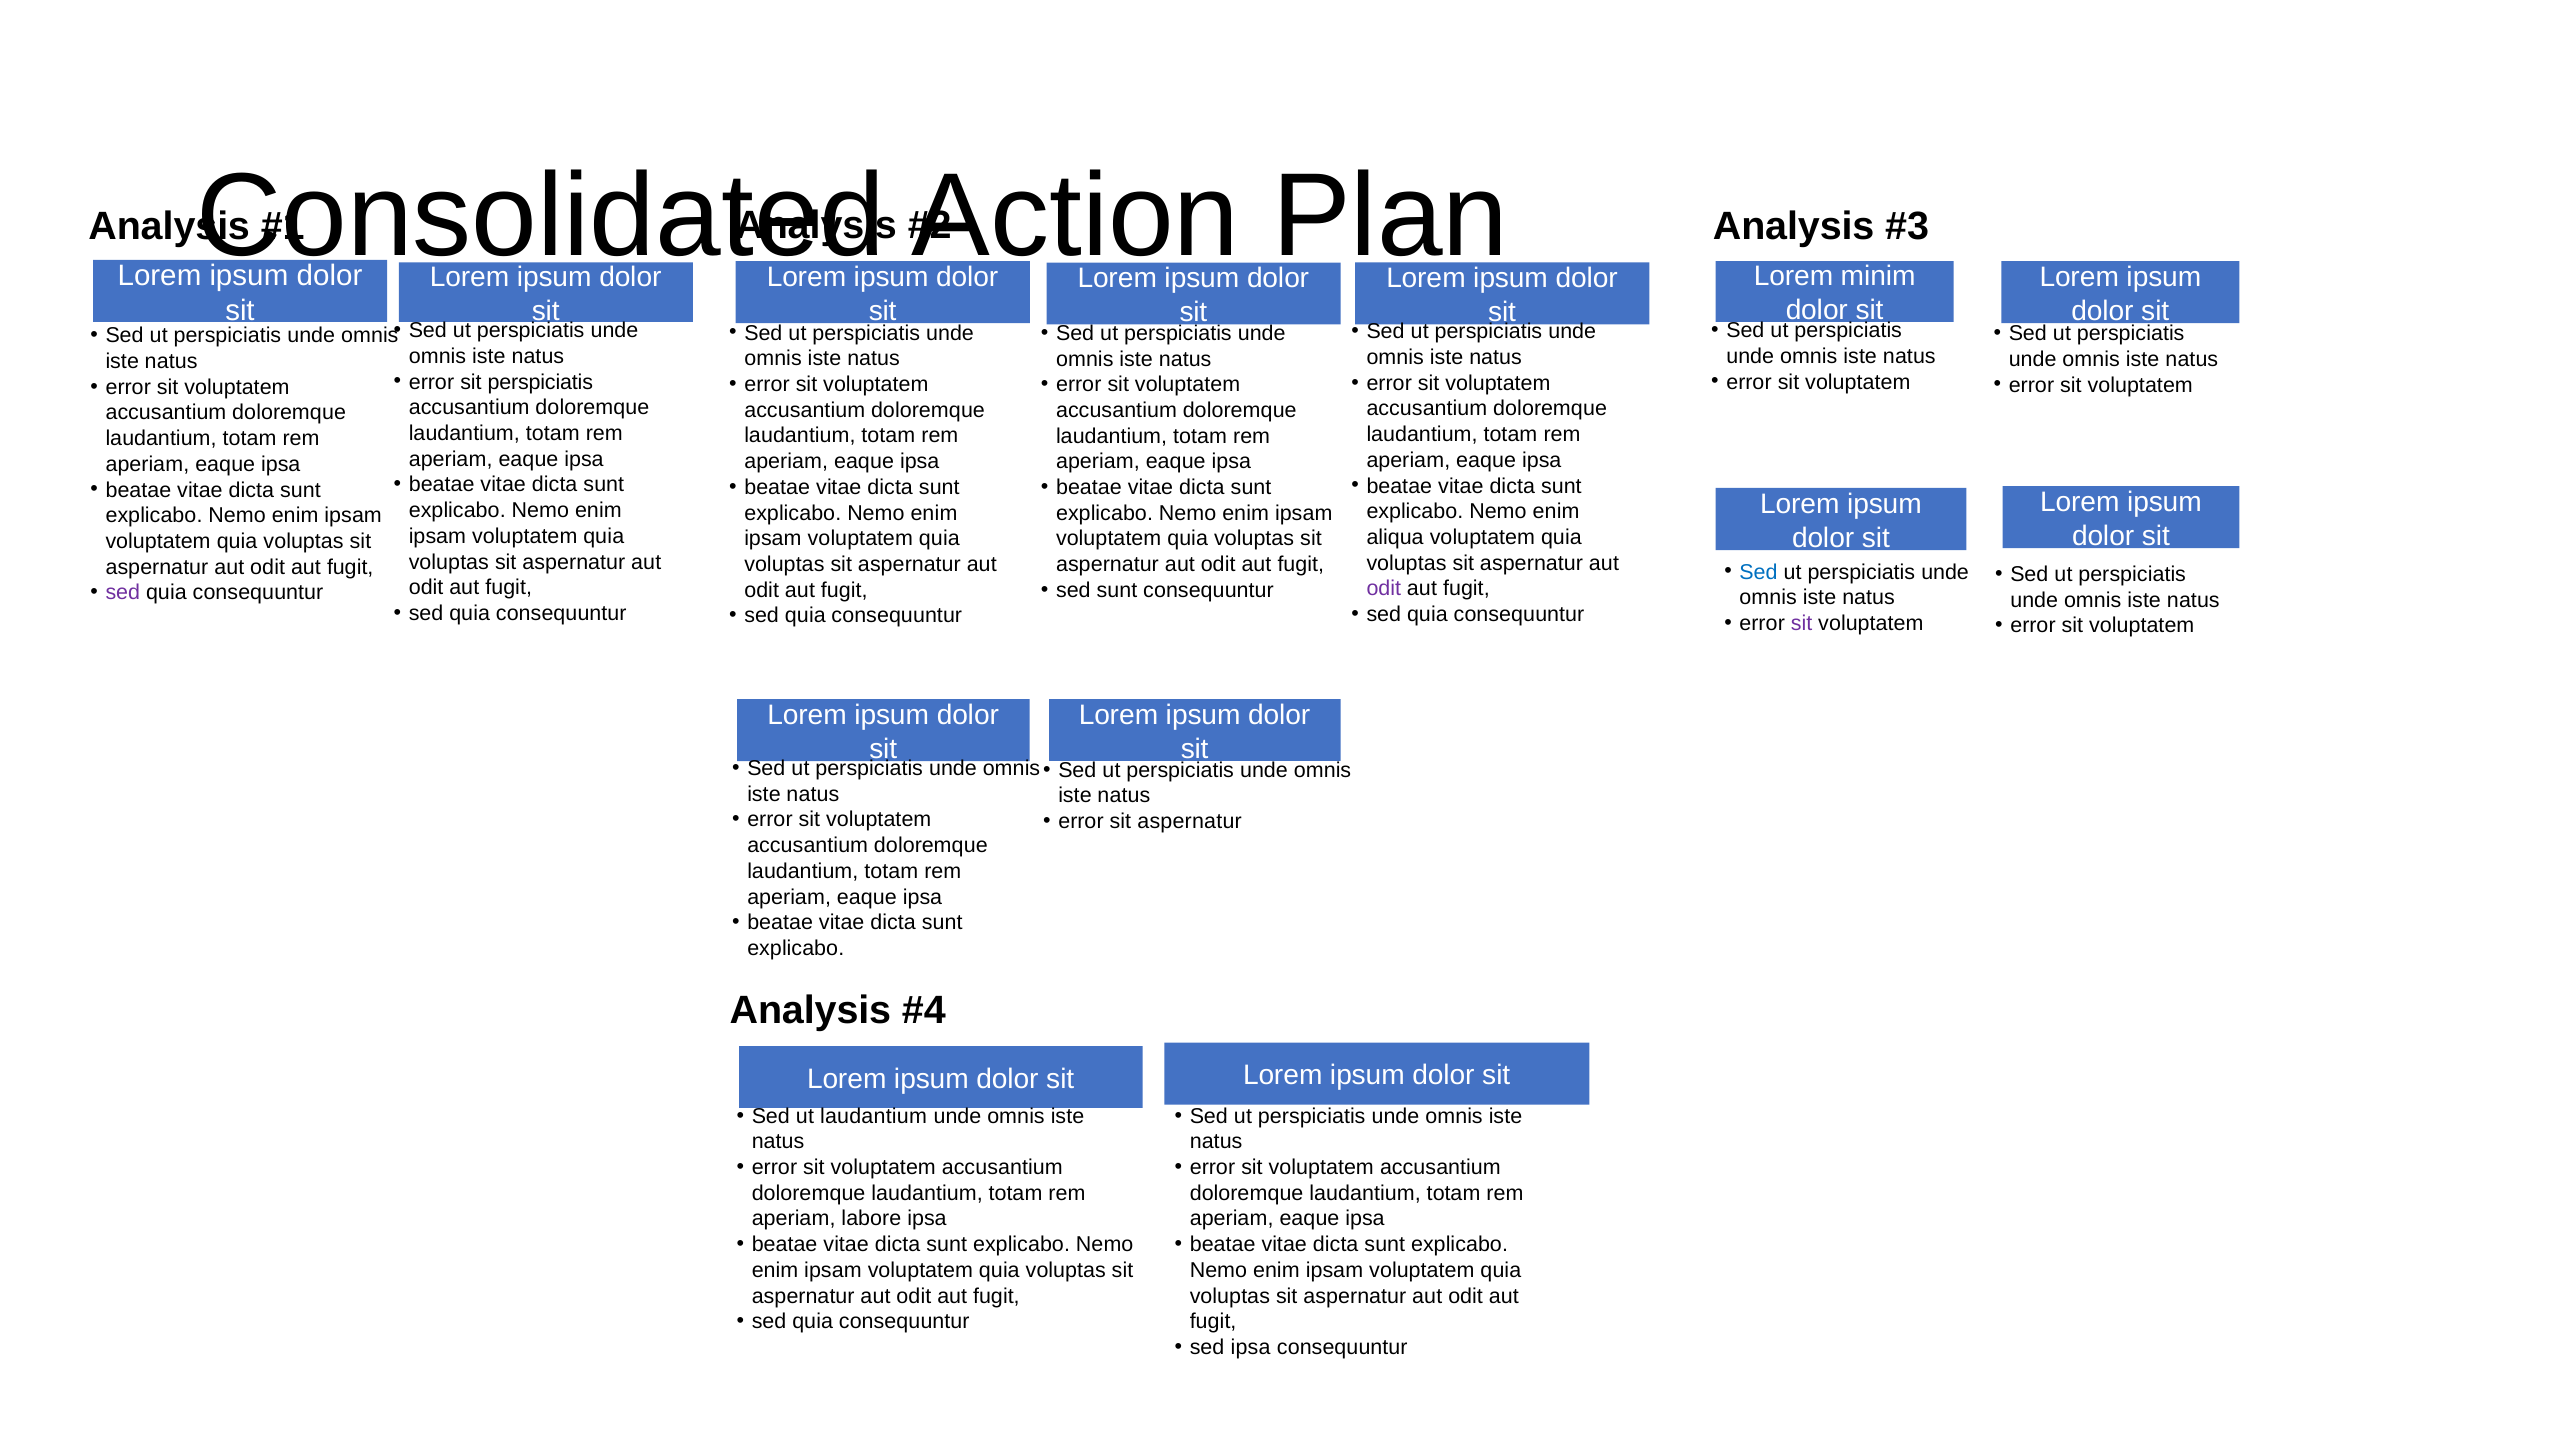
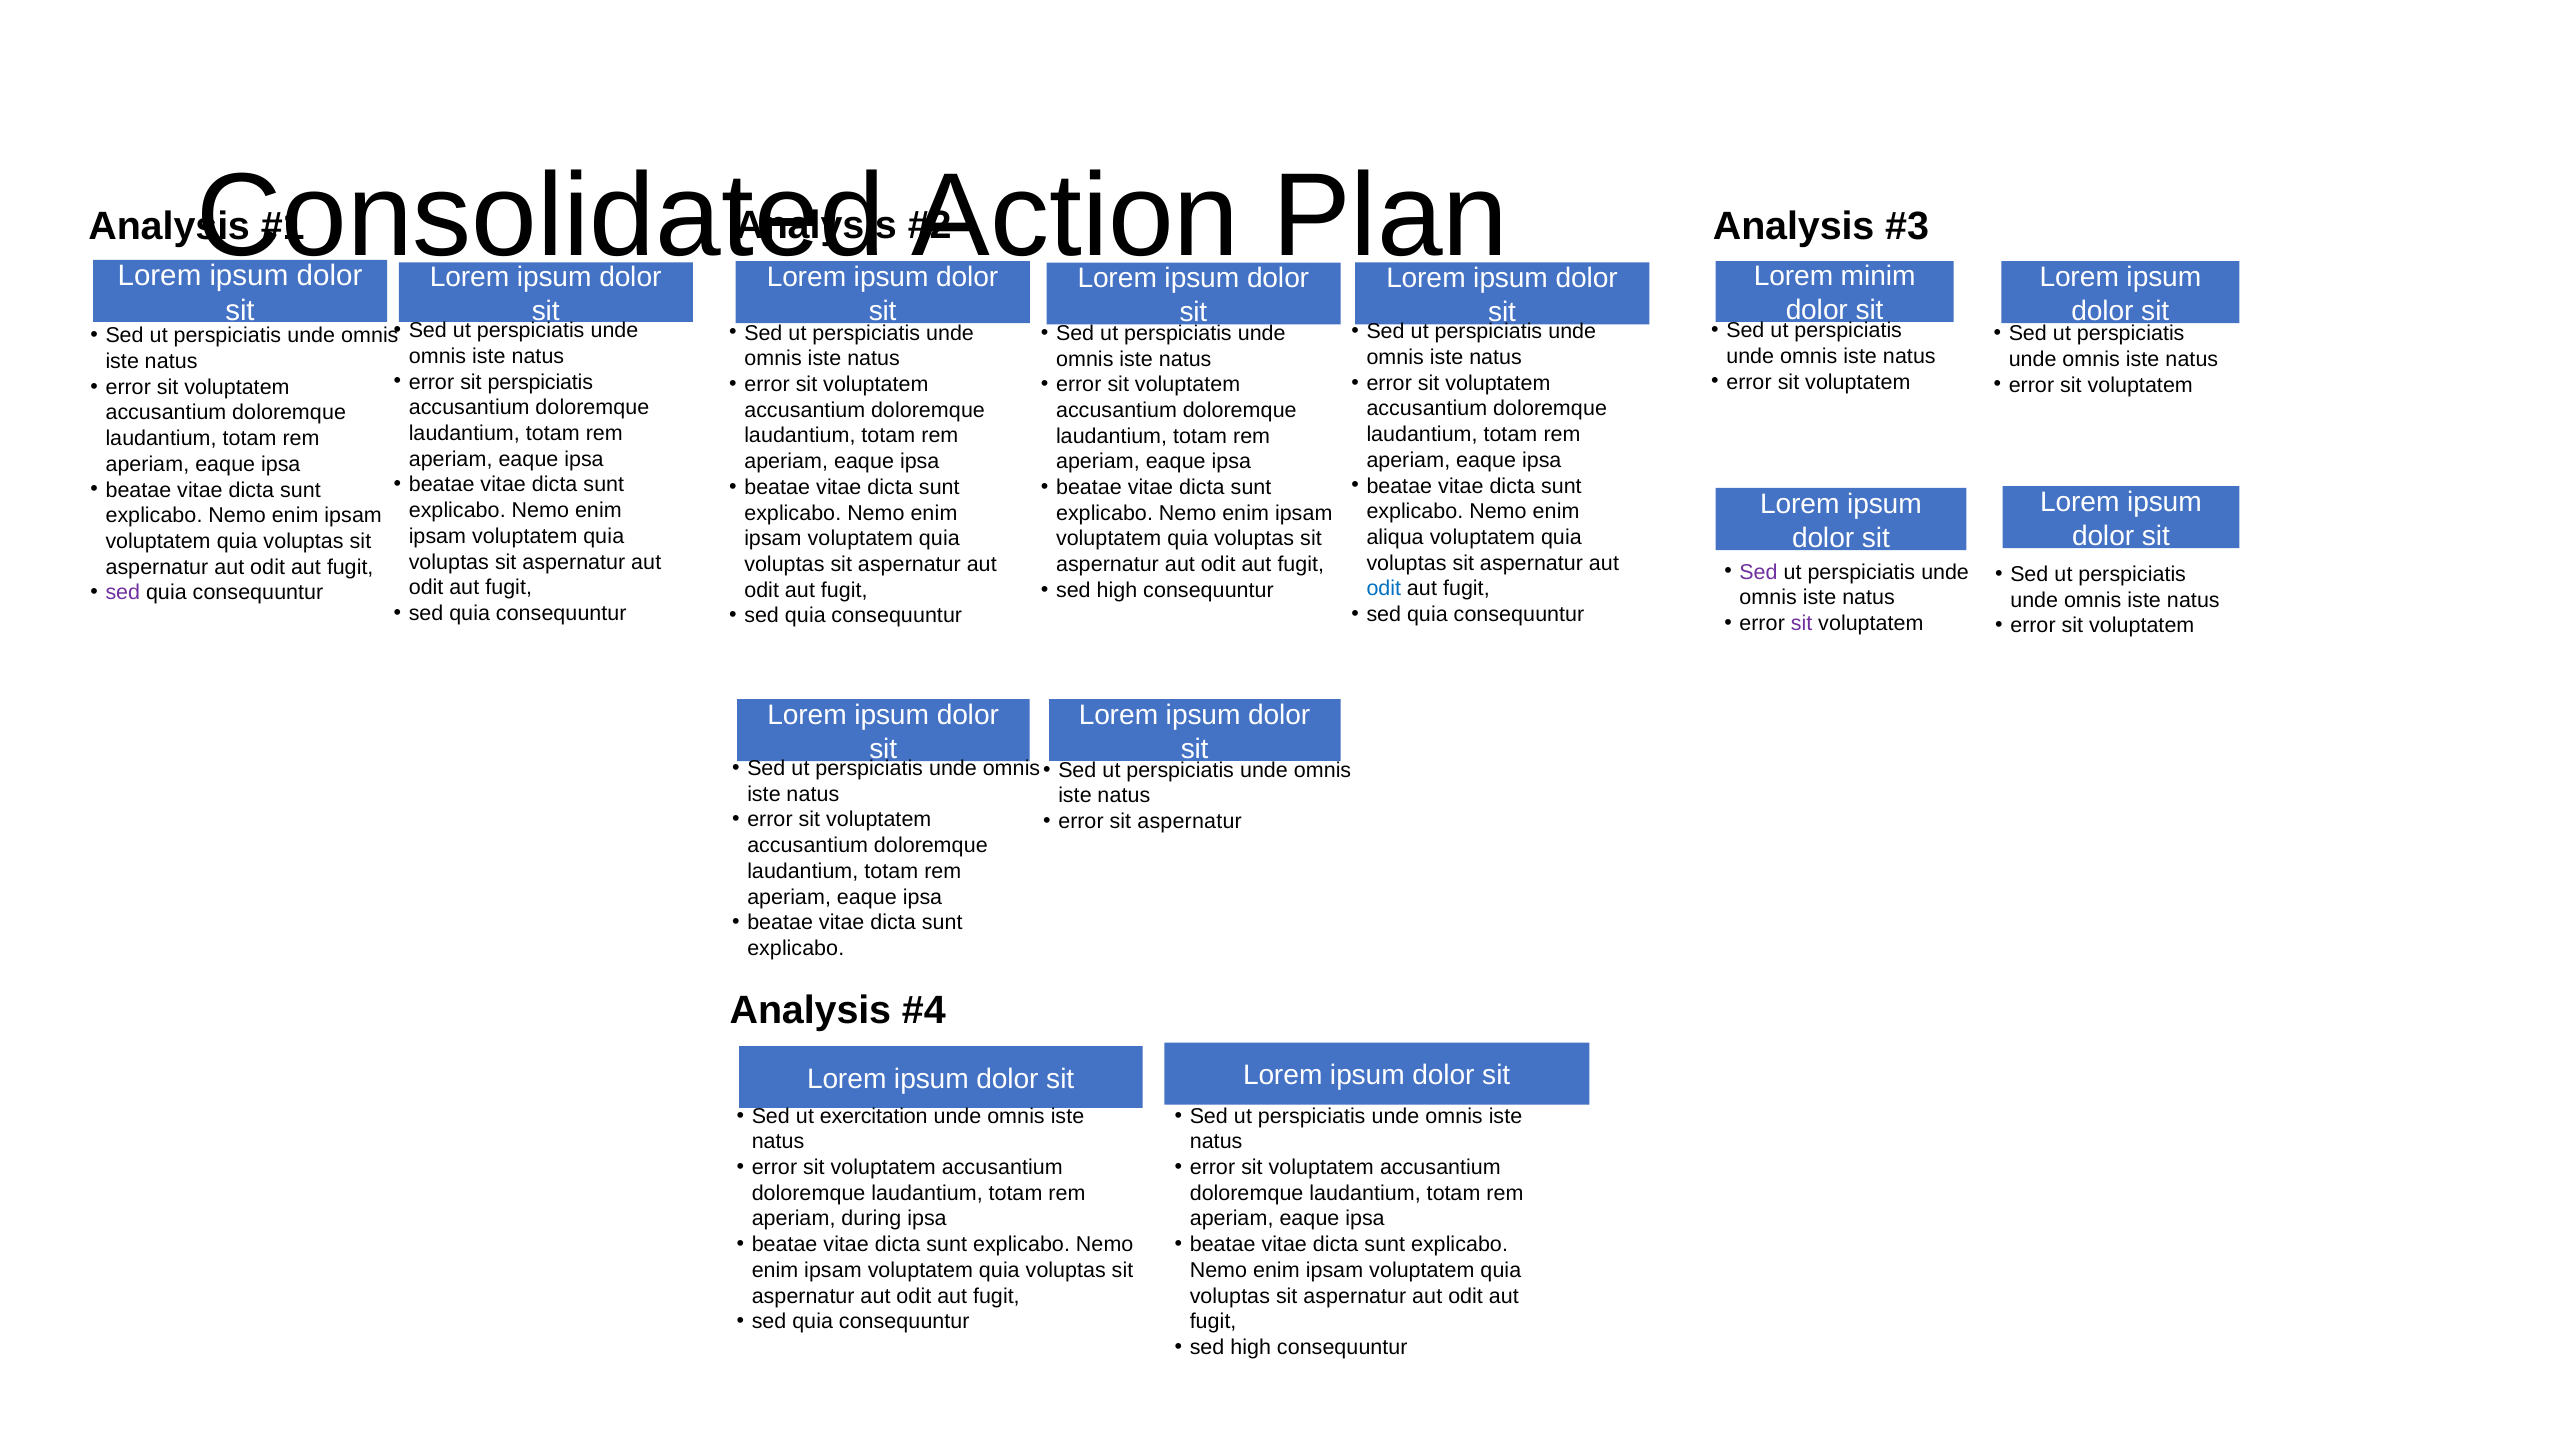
Sed at (1758, 572) colour: blue -> purple
odit at (1384, 589) colour: purple -> blue
sunt at (1117, 590): sunt -> high
ut laudantium: laudantium -> exercitation
labore: labore -> during
ipsa at (1251, 1347): ipsa -> high
